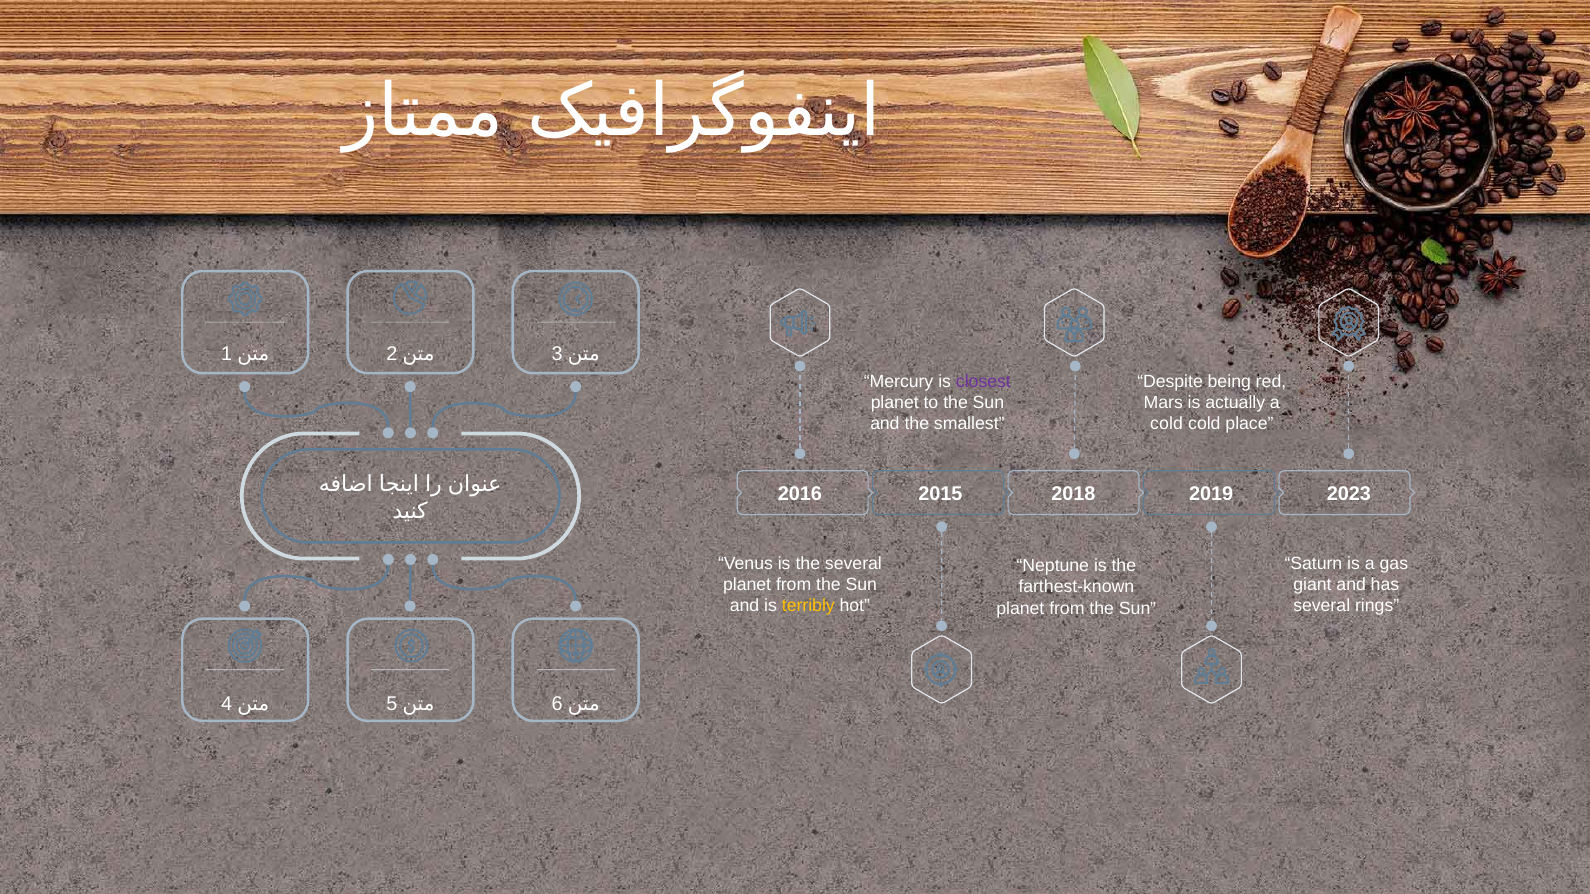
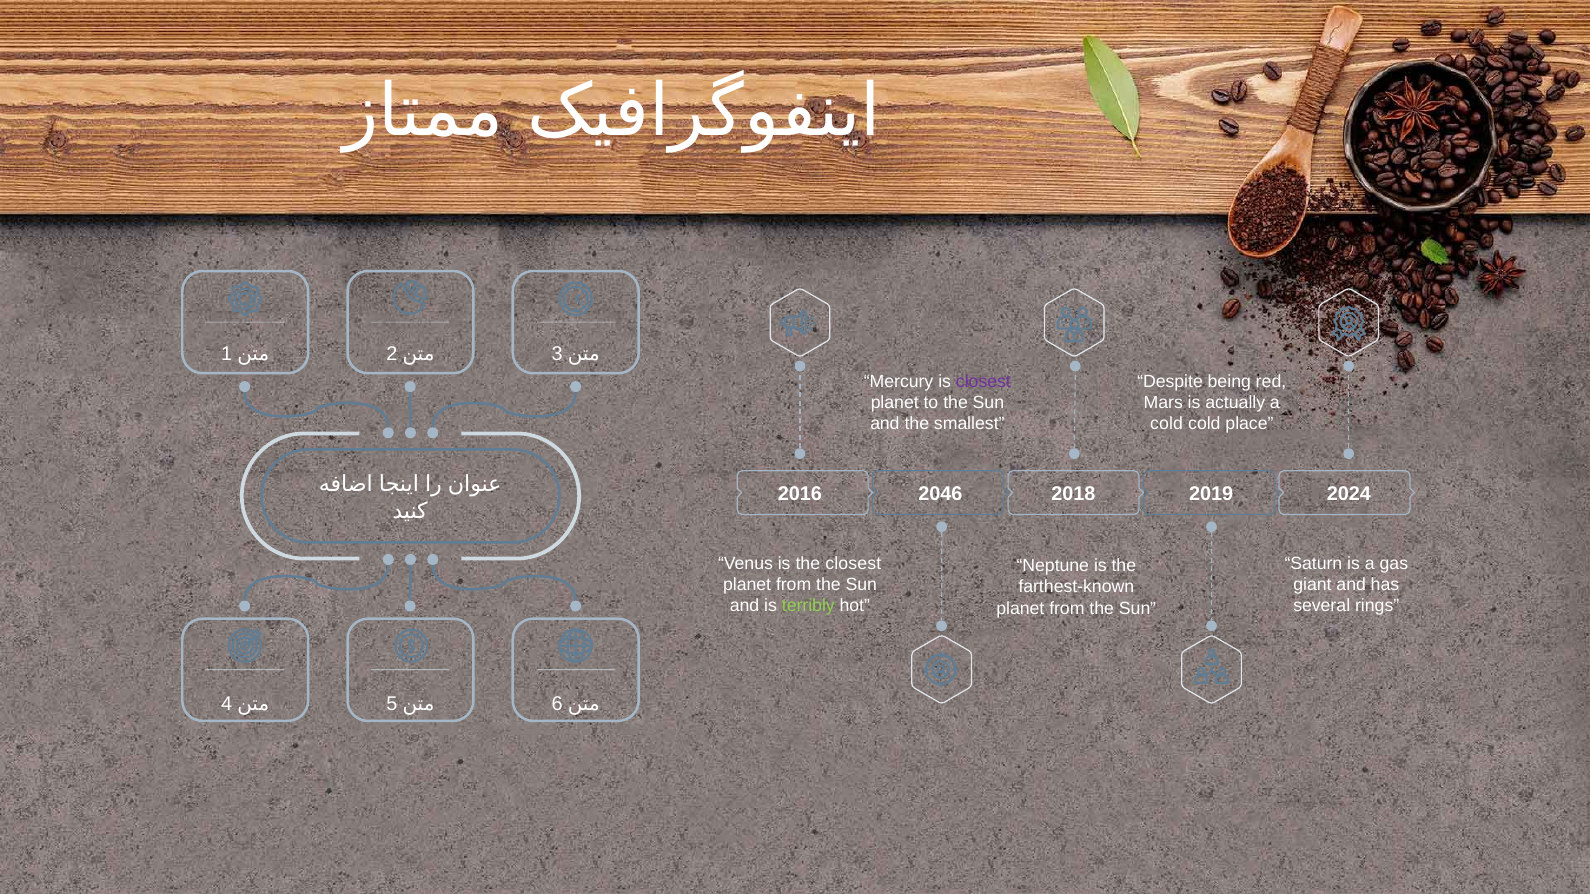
2015: 2015 -> 2046
2023: 2023 -> 2024
the several: several -> closest
terribly colour: yellow -> light green
